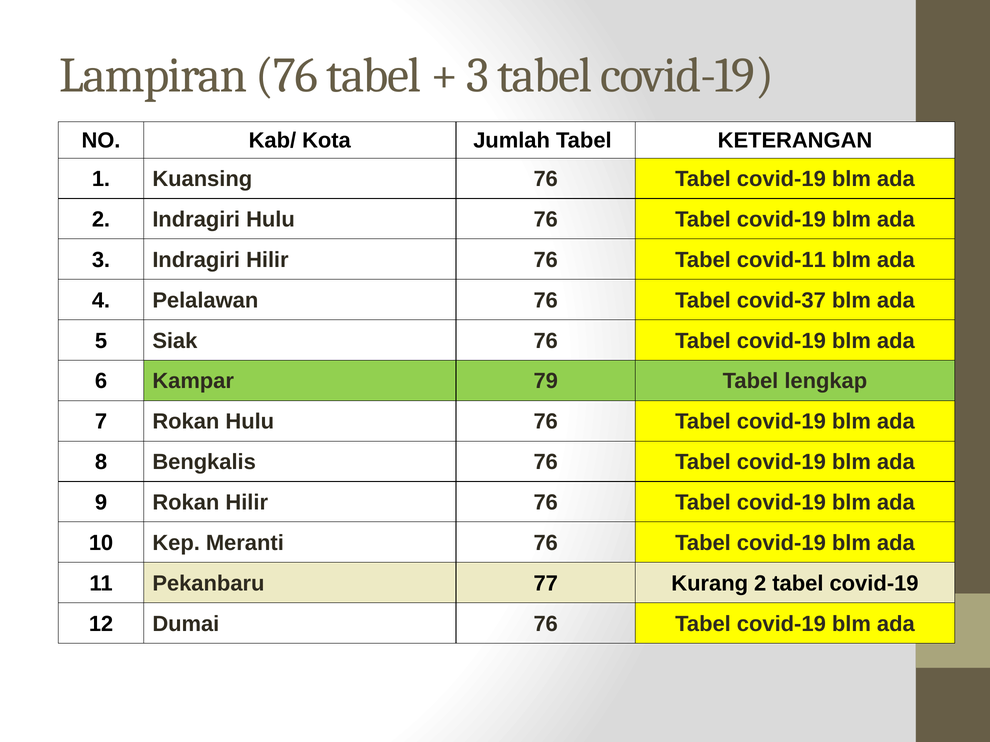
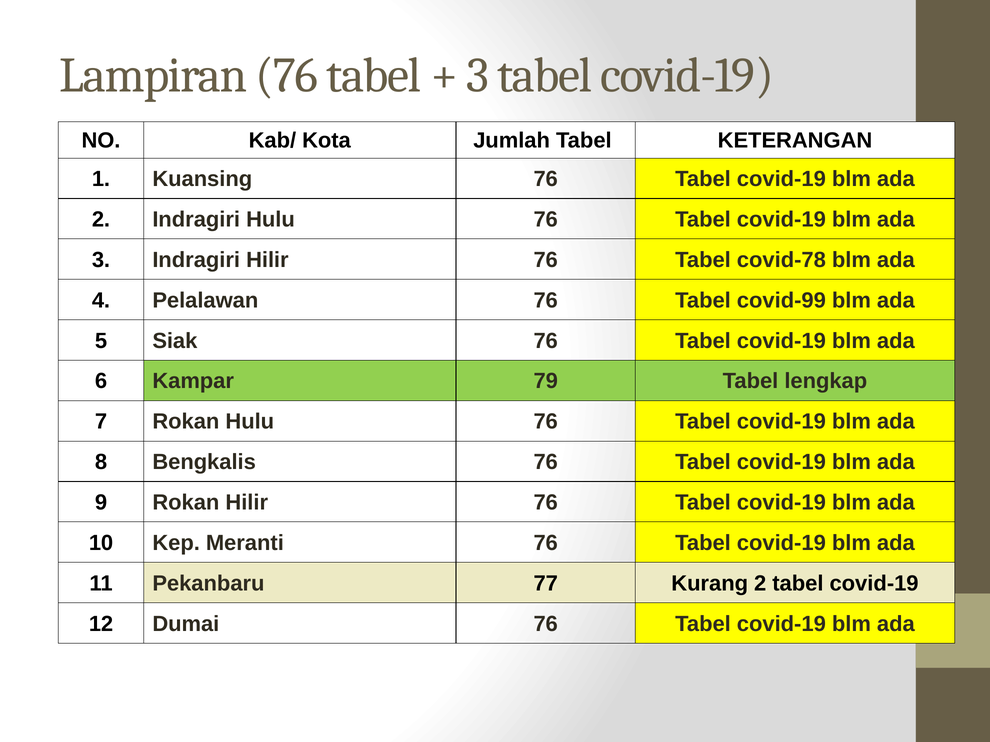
covid-11: covid-11 -> covid-78
covid-37: covid-37 -> covid-99
